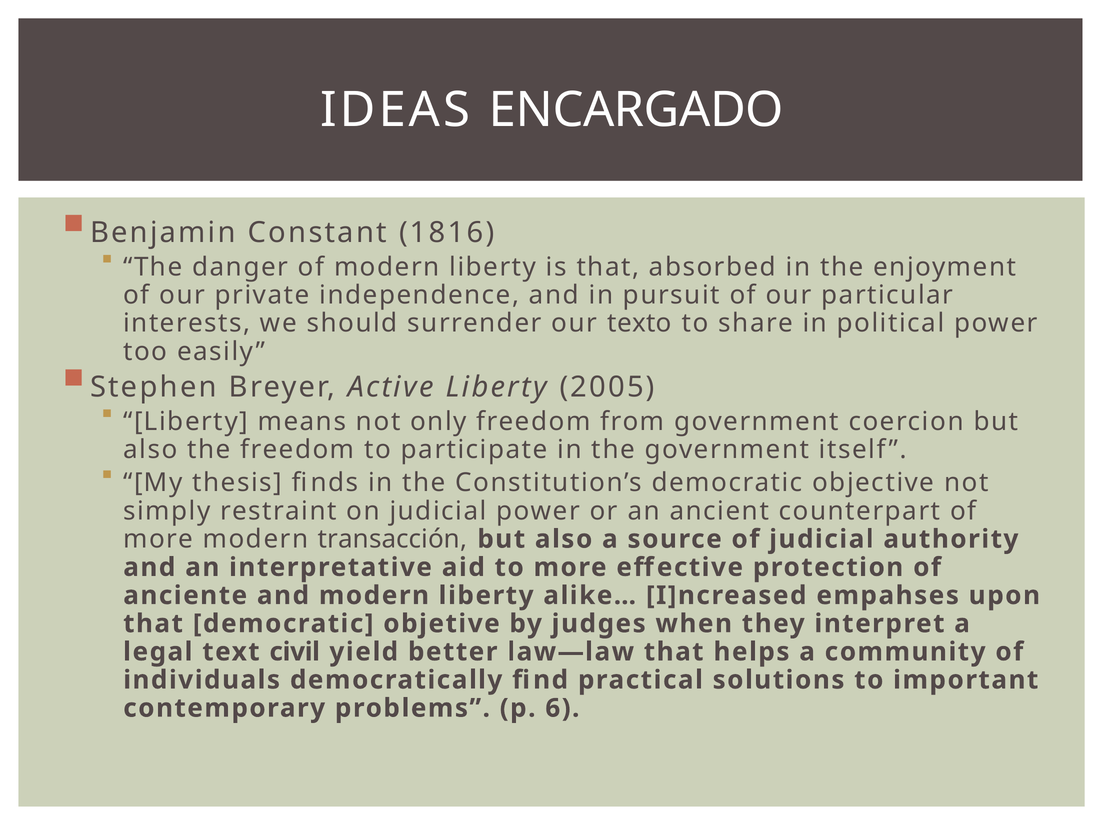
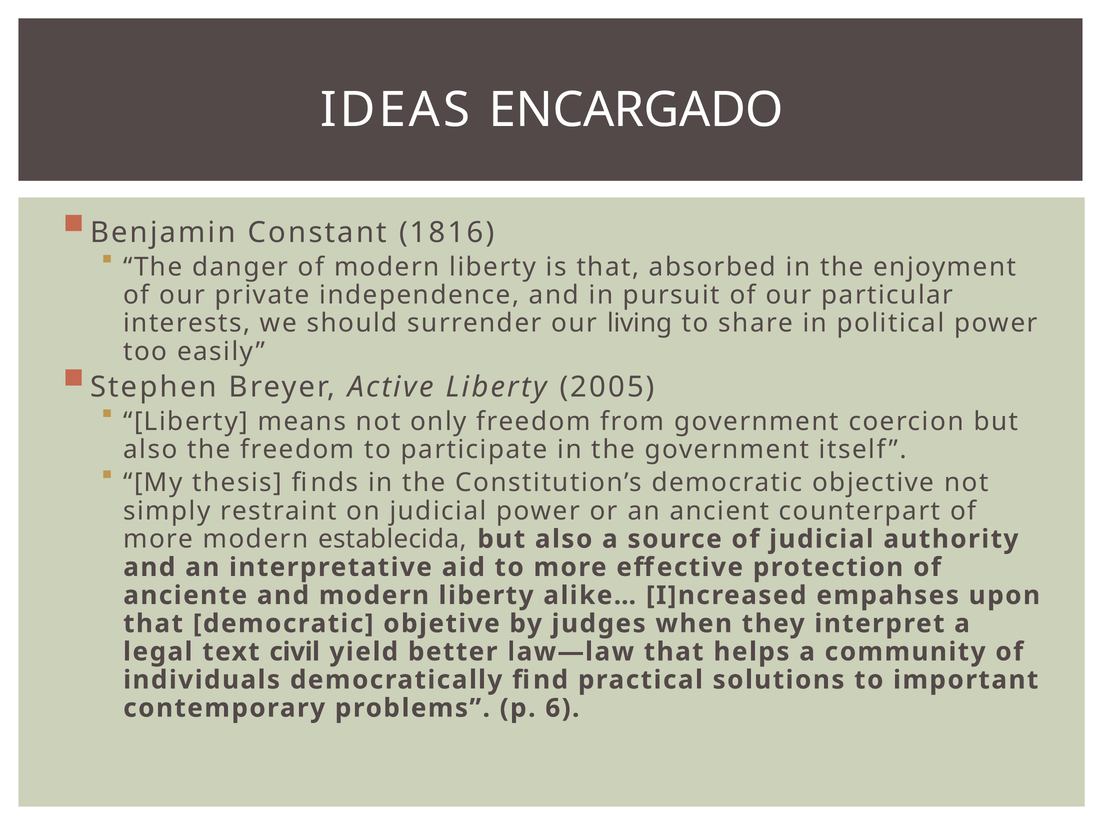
texto: texto -> living
transacción: transacción -> establecida
